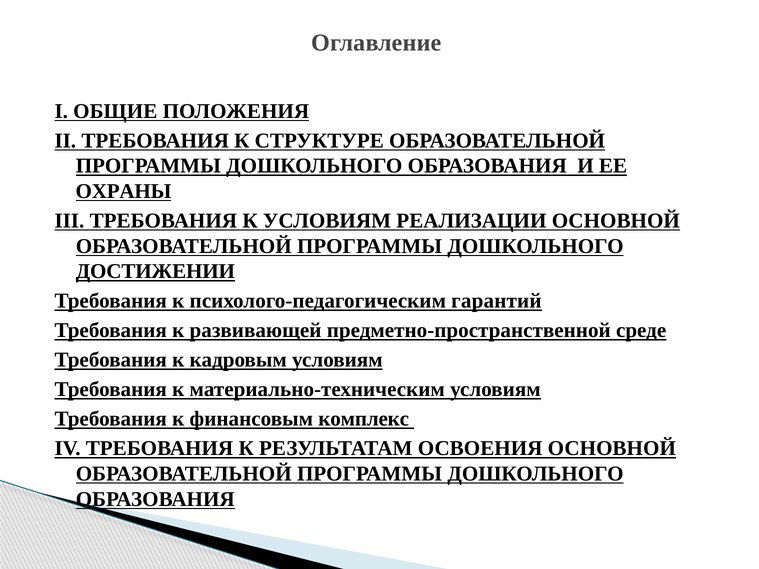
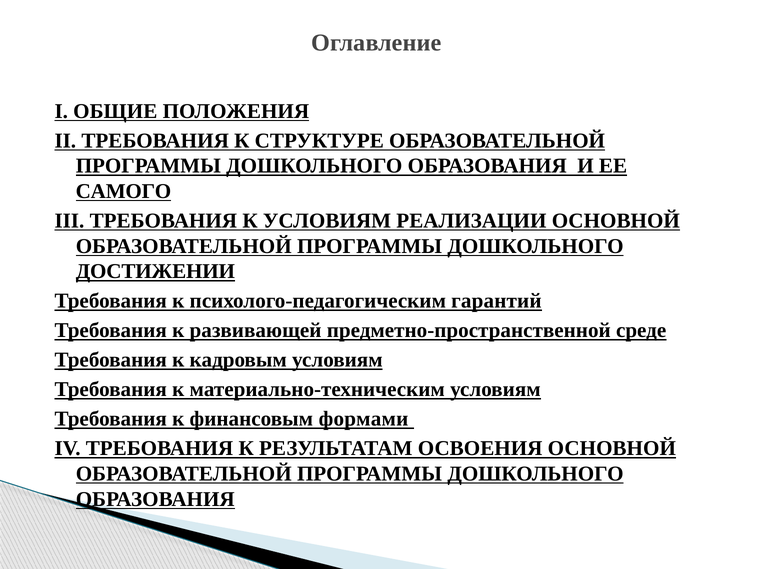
ОХРАНЫ: ОХРАНЫ -> САМОГО
комплекс: комплекс -> формами
